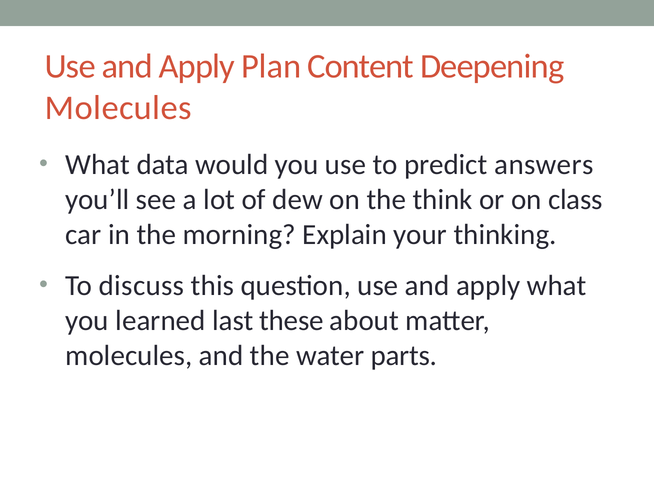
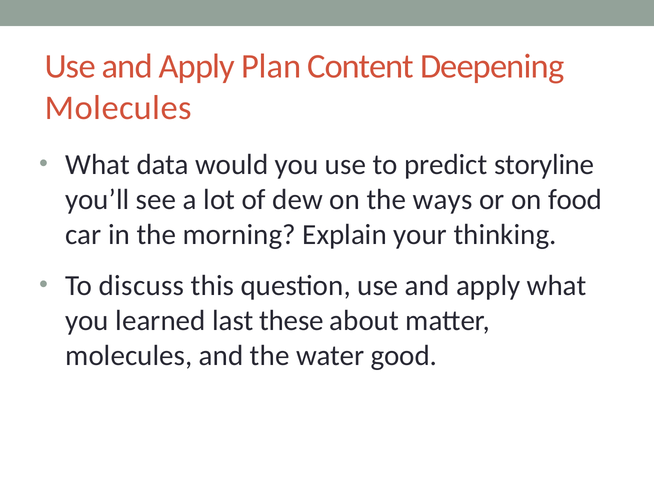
answers: answers -> storyline
think: think -> ways
class: class -> food
parts: parts -> good
